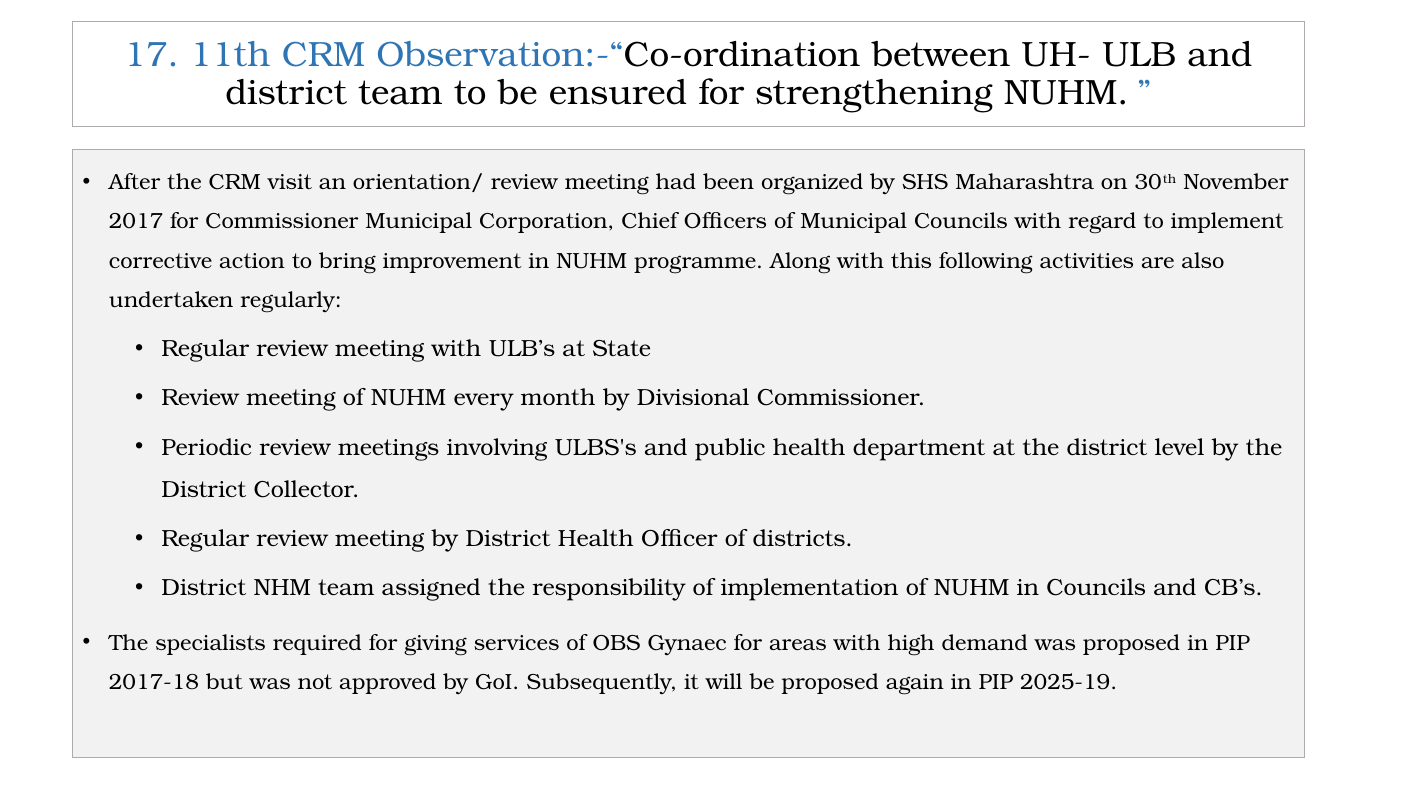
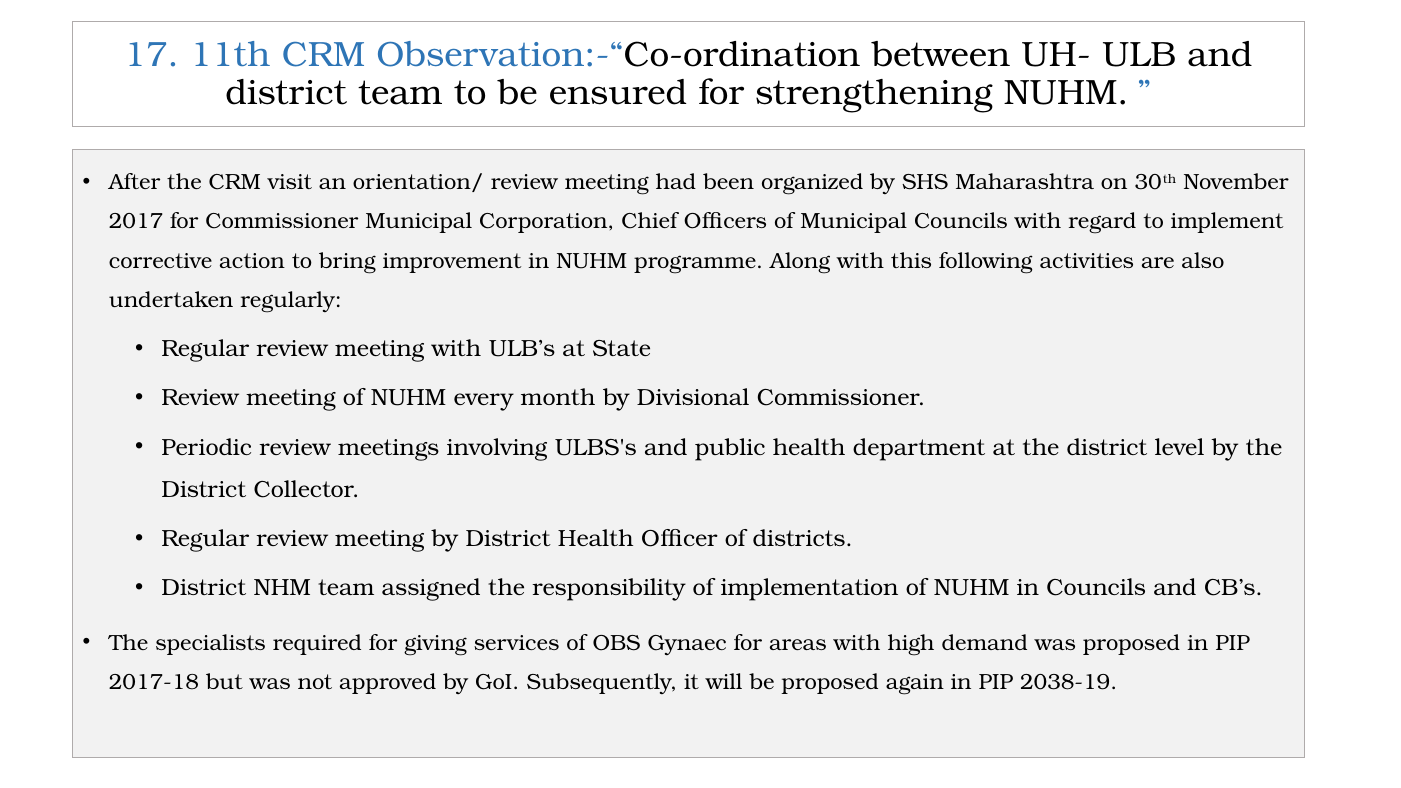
2025-19: 2025-19 -> 2038-19
